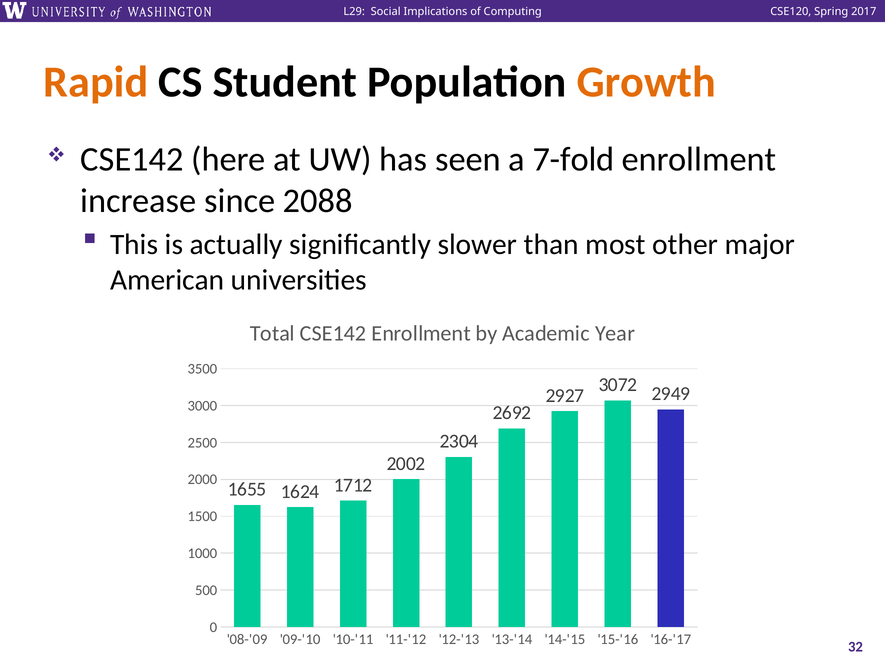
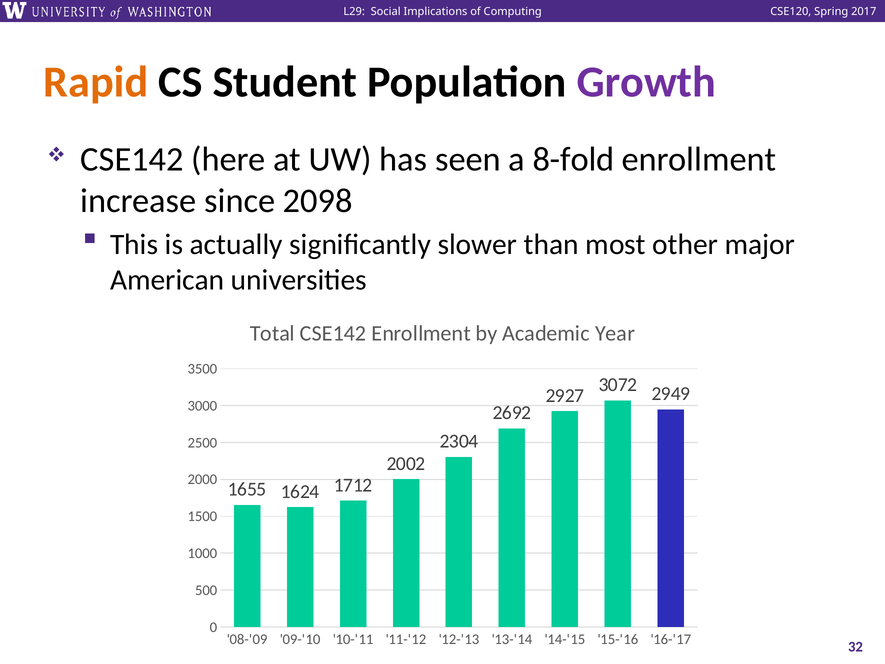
Growth colour: orange -> purple
7-fold: 7-fold -> 8-fold
2088: 2088 -> 2098
